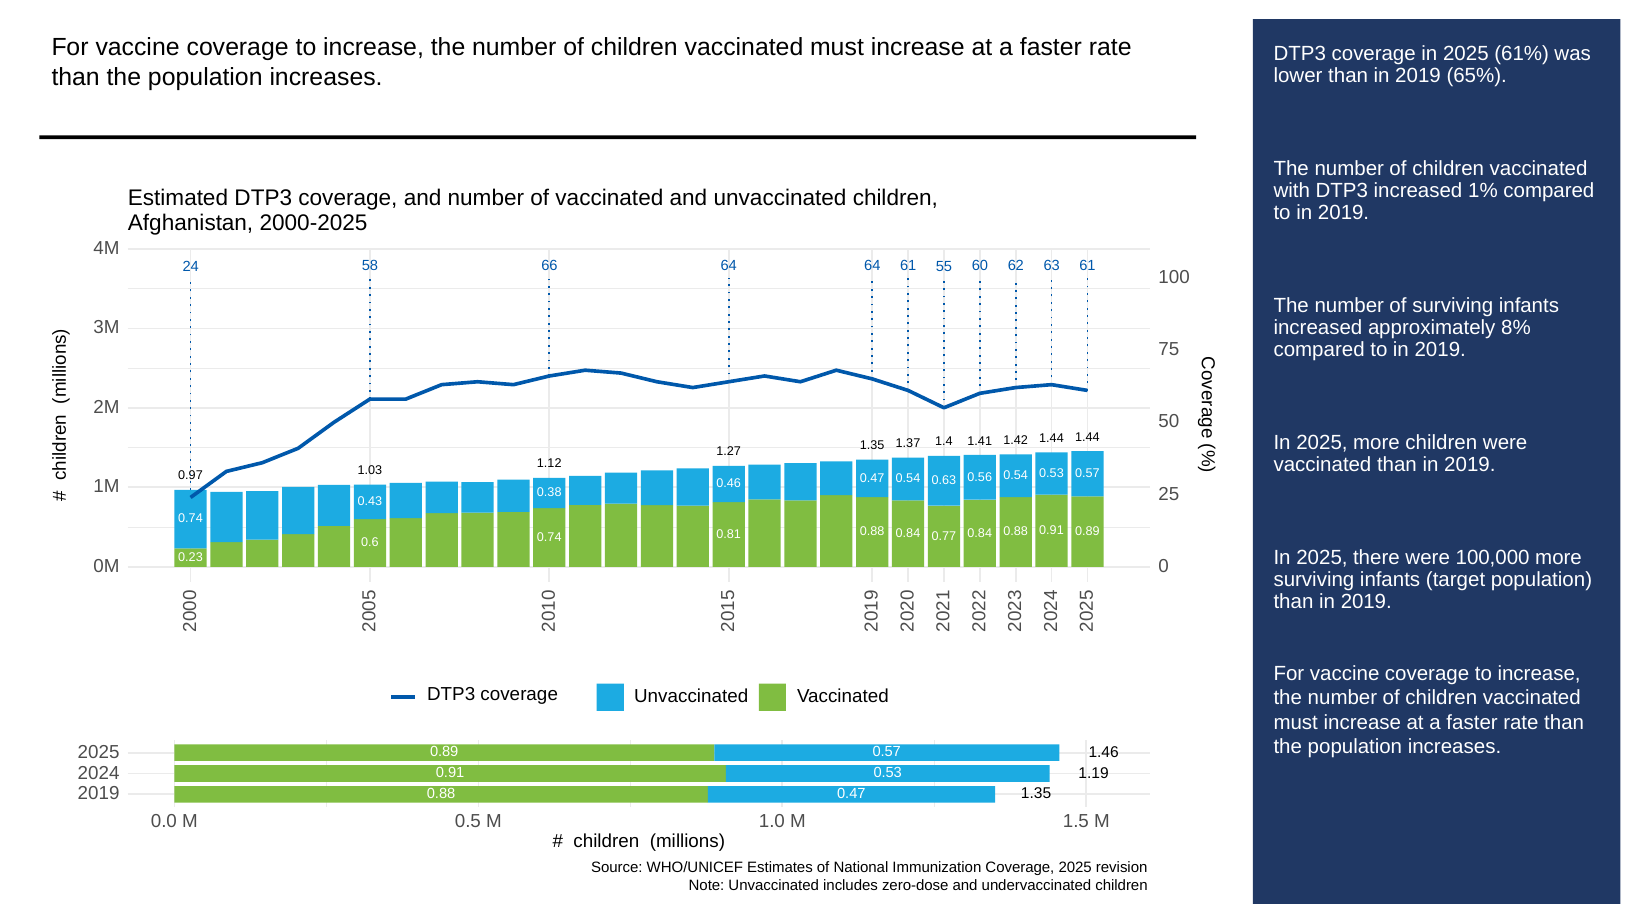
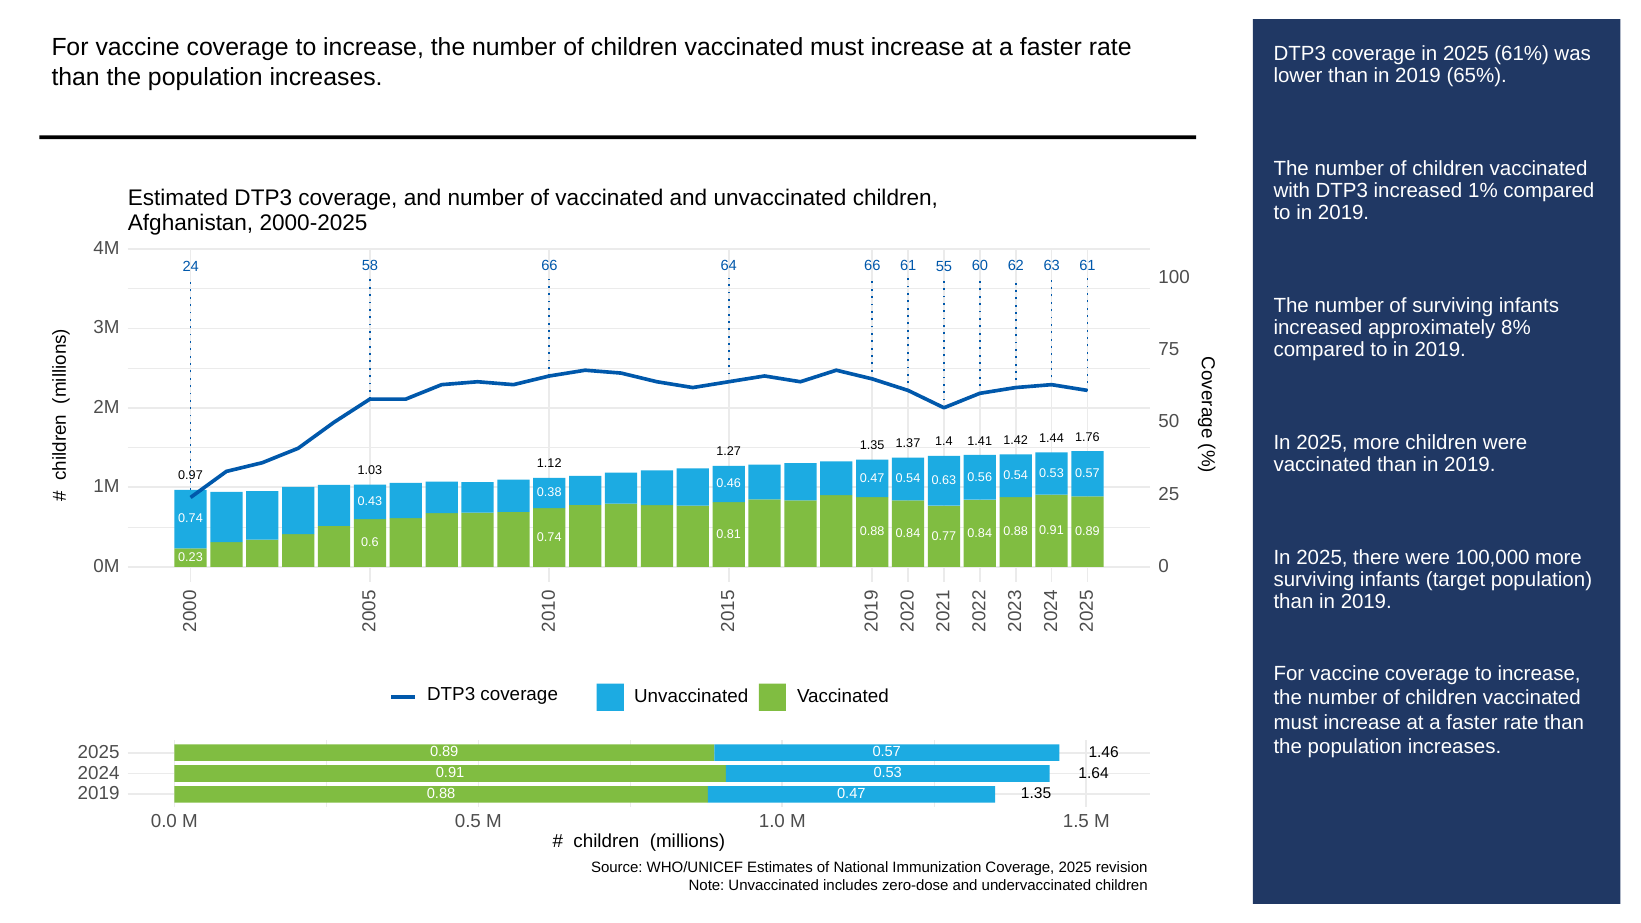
64 64: 64 -> 66
1.44 1.44: 1.44 -> 1.76
1.19: 1.19 -> 1.64
